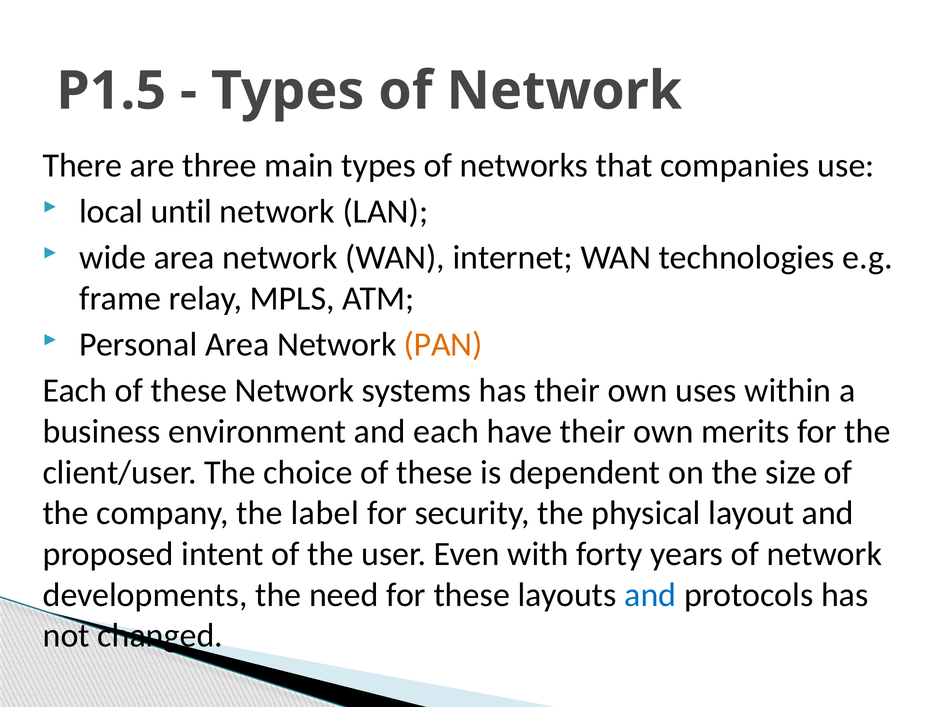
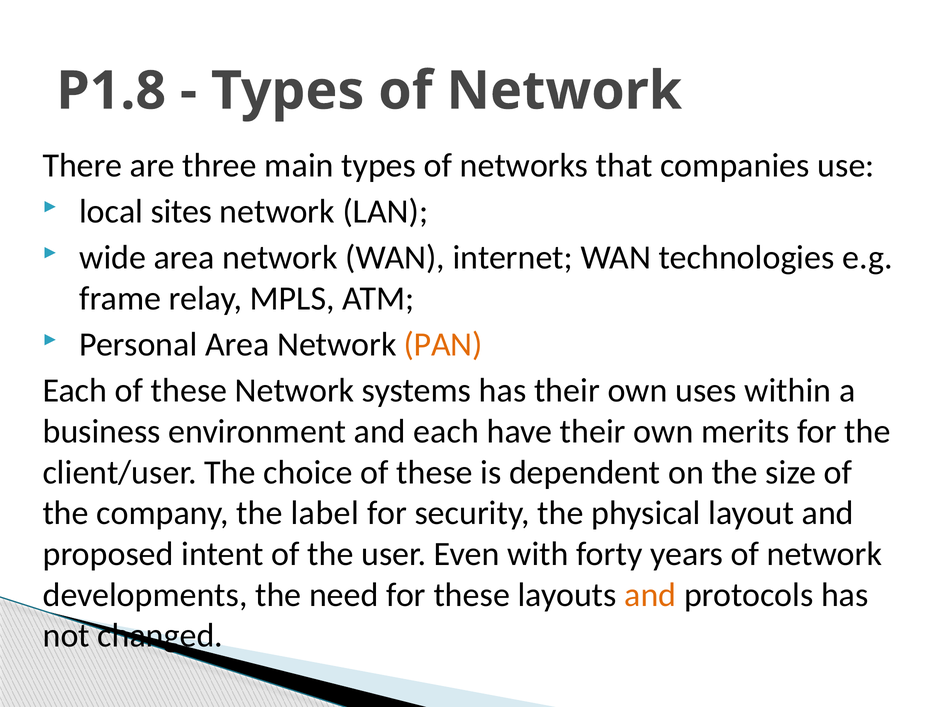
P1.5: P1.5 -> P1.8
until: until -> sites
and at (650, 594) colour: blue -> orange
